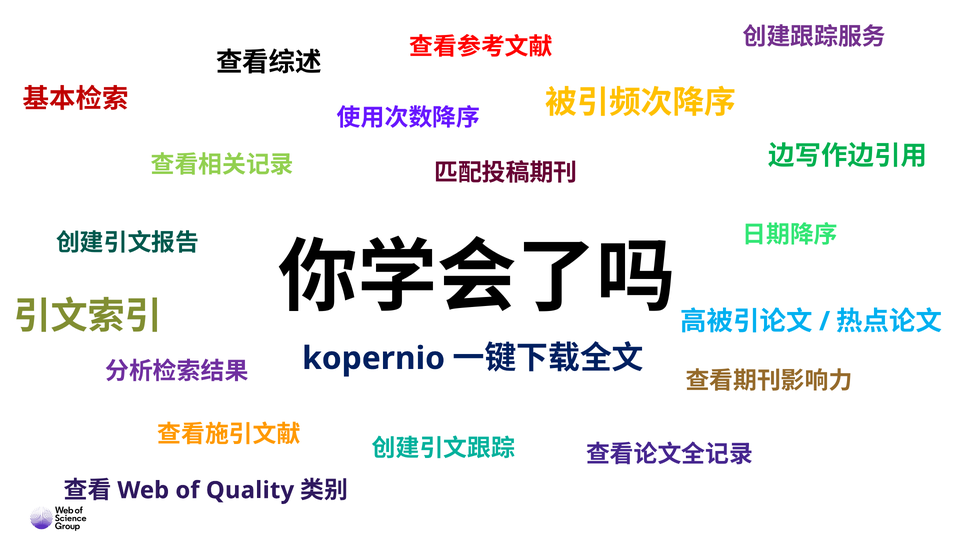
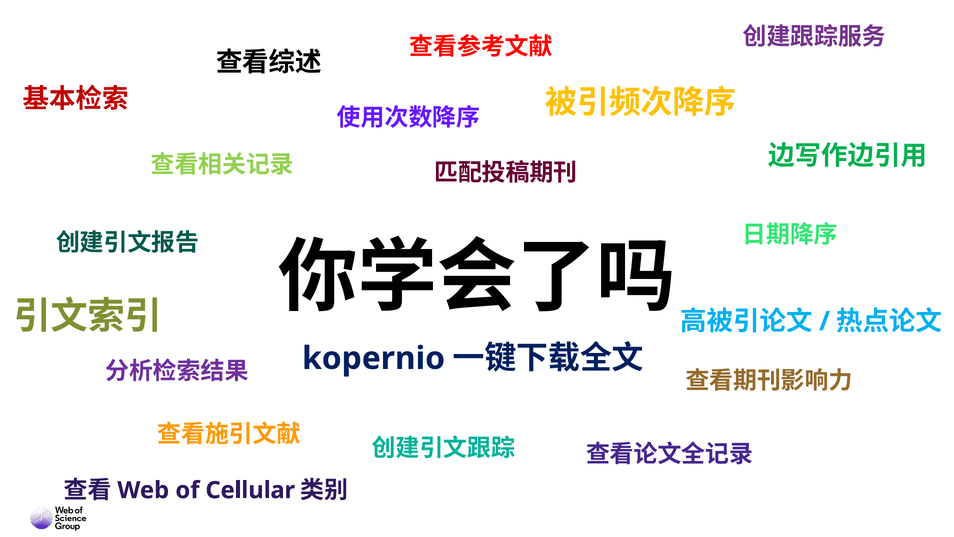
Quality: Quality -> Cellular
